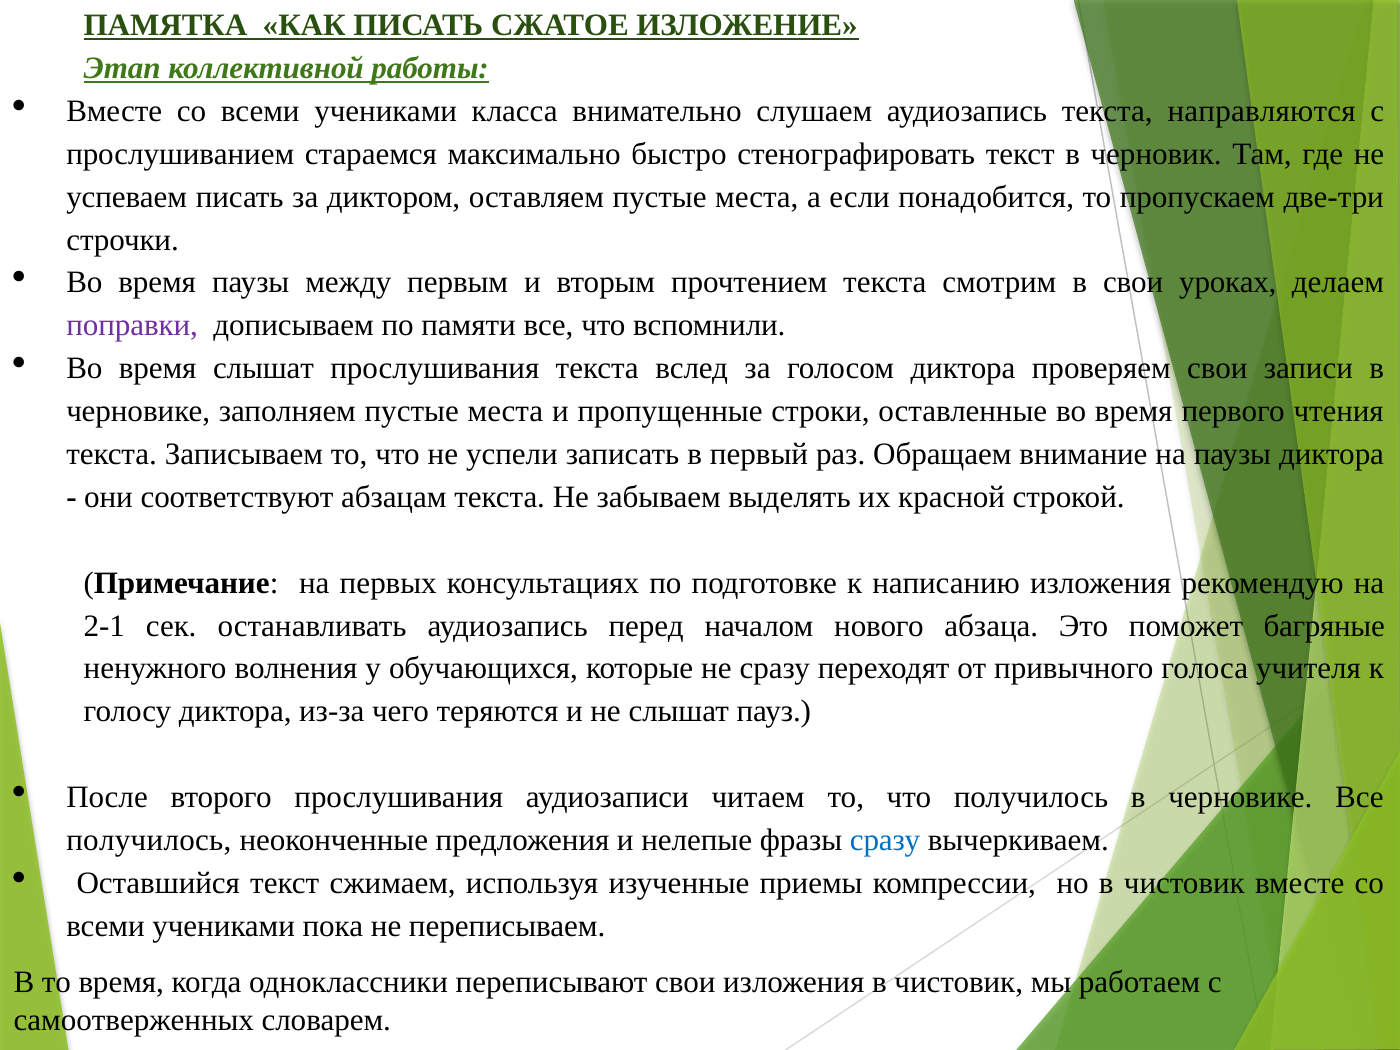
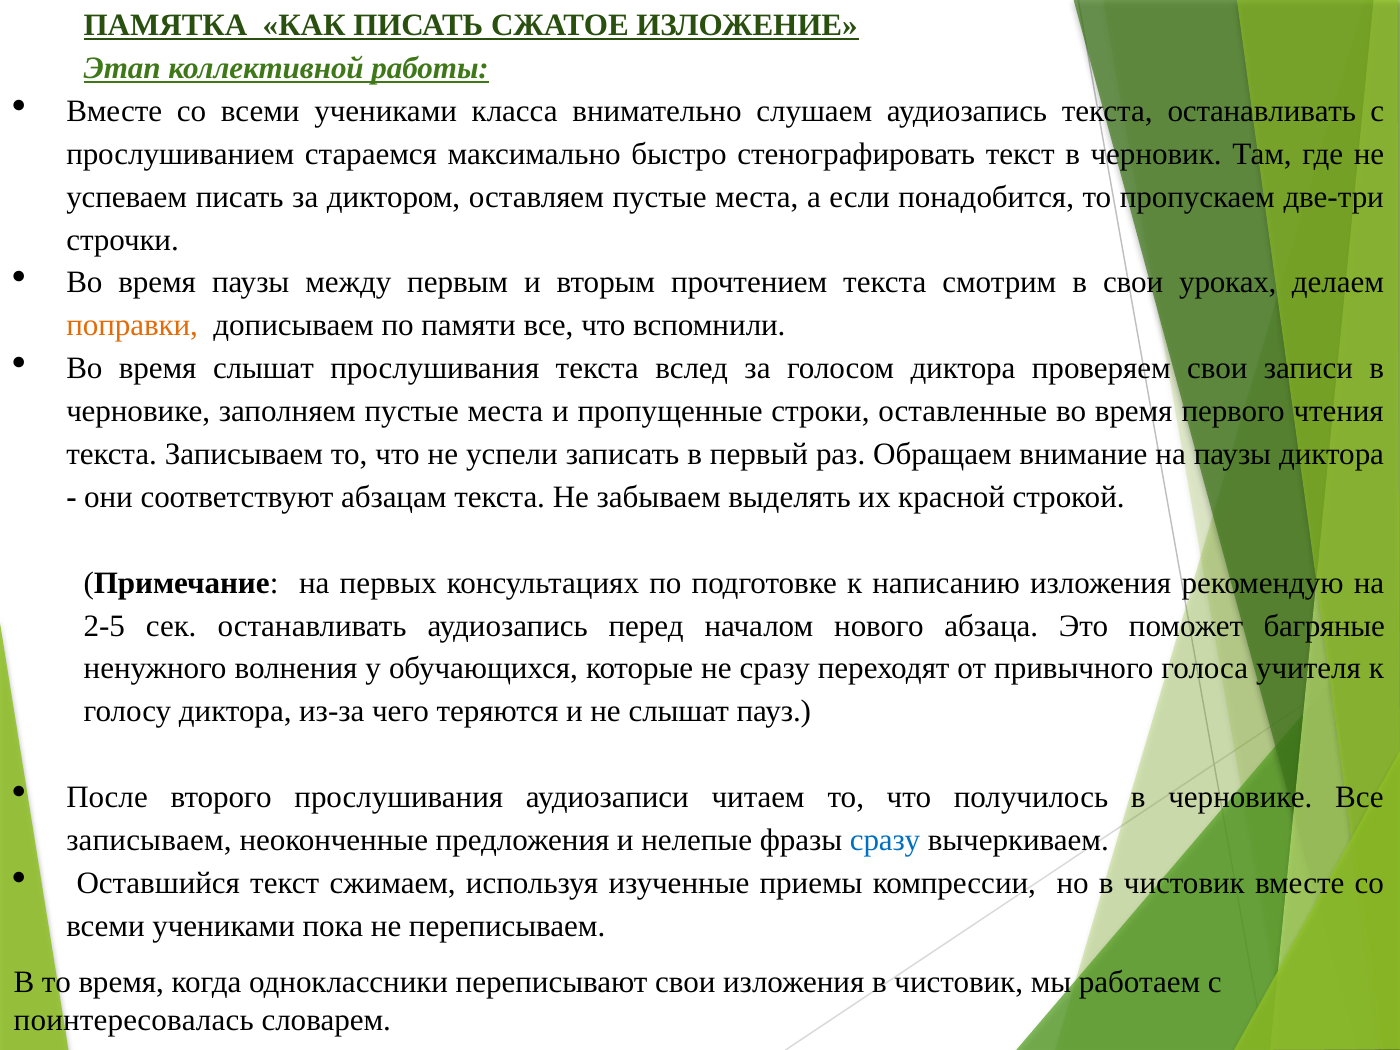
текста направляются: направляются -> останавливать
поправки colour: purple -> orange
2-1: 2-1 -> 2-5
получилось at (149, 840): получилось -> записываем
самоотверженных: самоотверженных -> поинтересовалась
